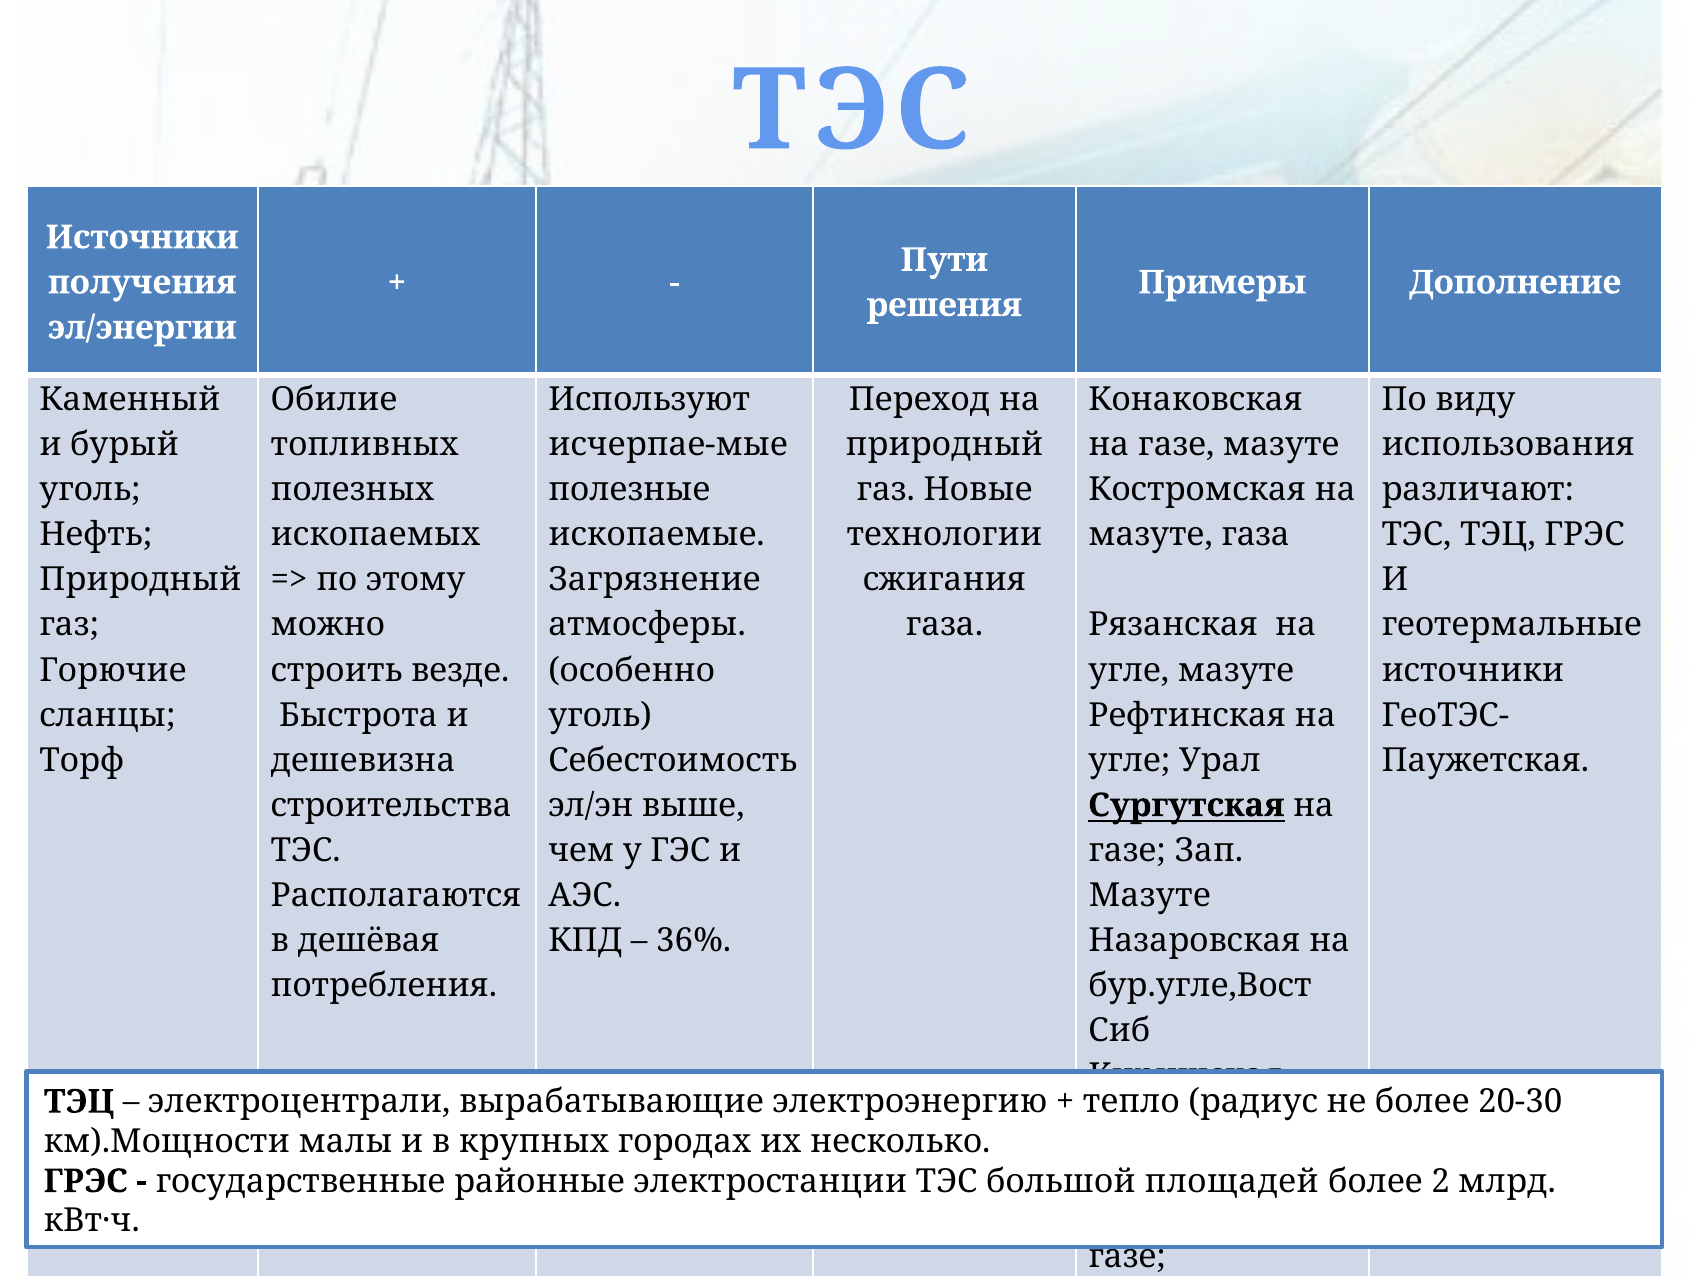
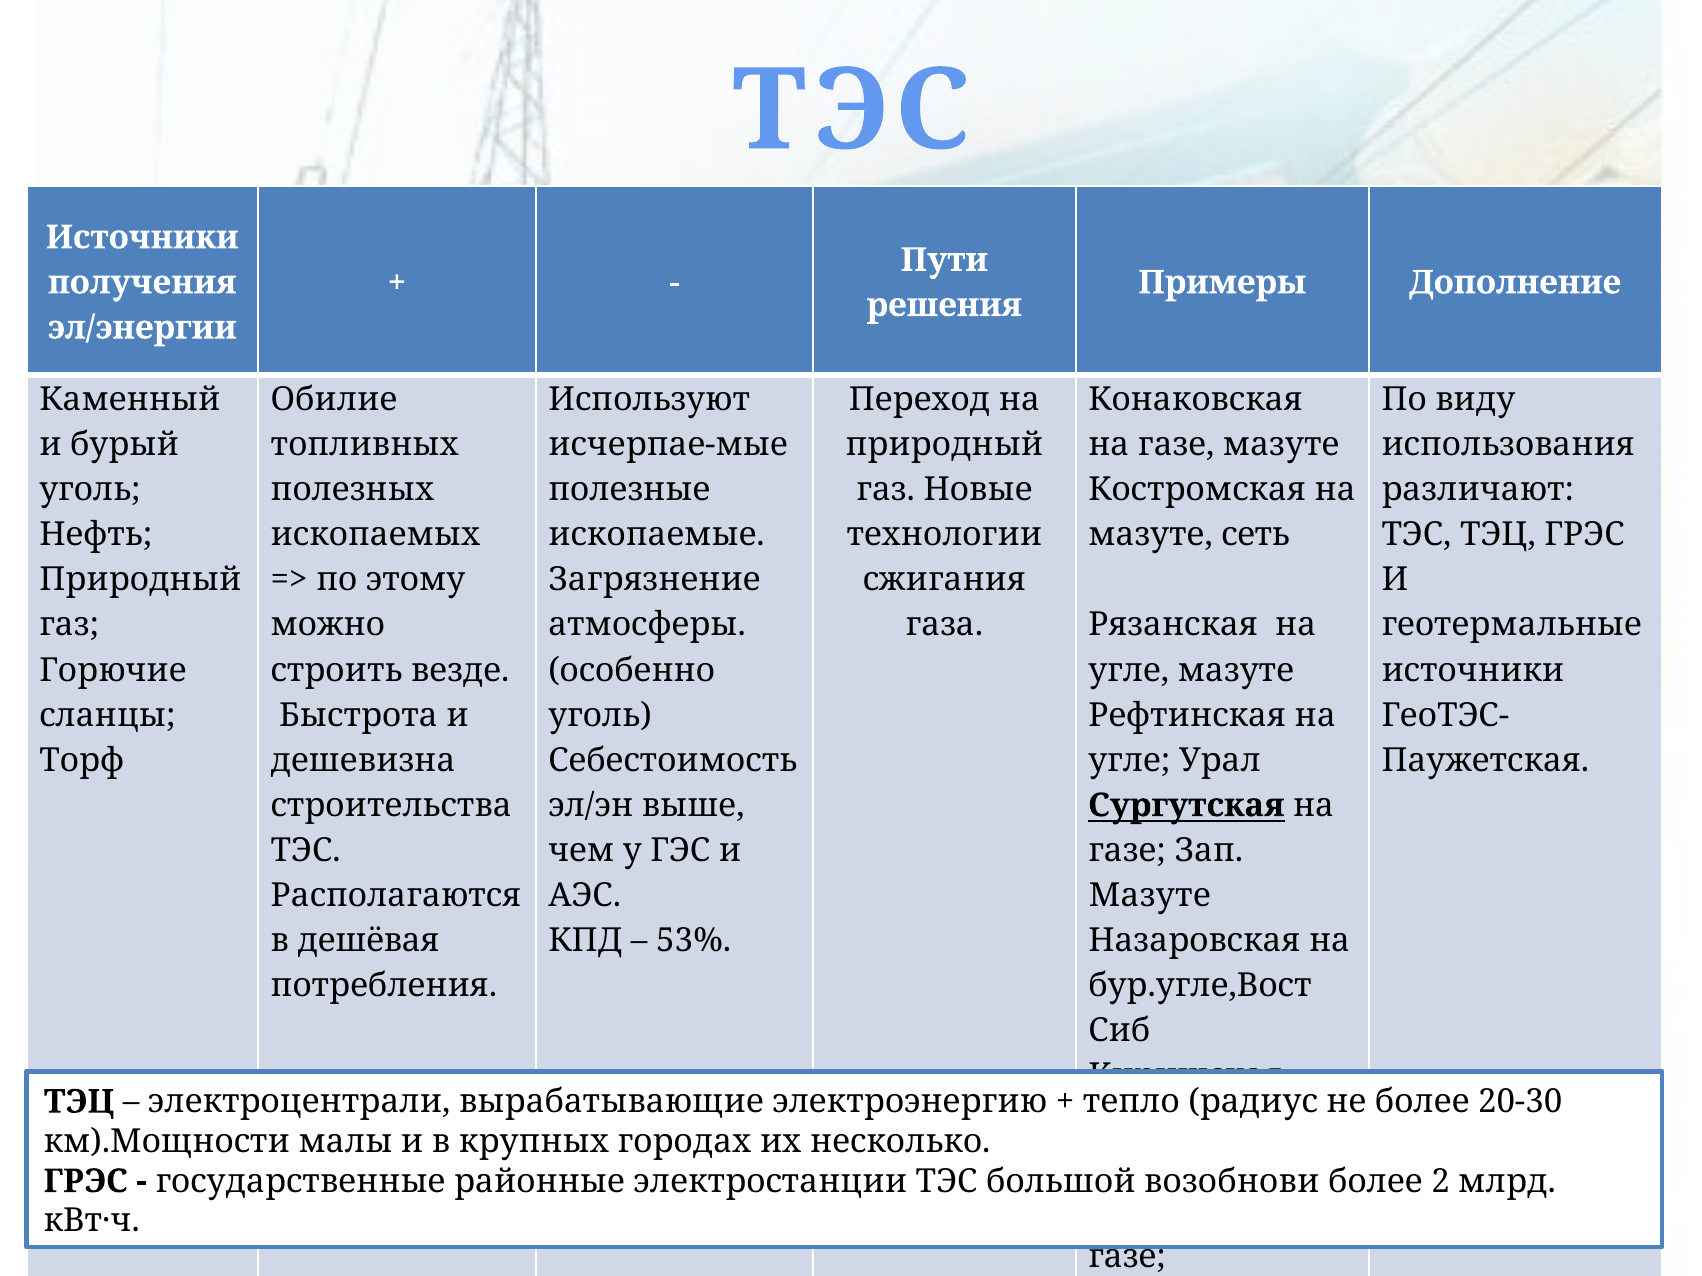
мазуте газа: газа -> сеть
36%: 36% -> 53%
площадей: площадей -> возобнови
